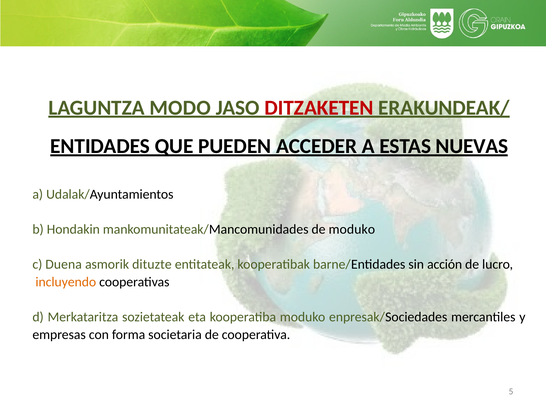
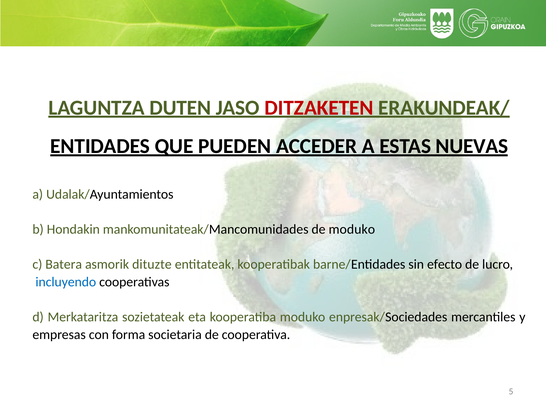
MODO: MODO -> DUTEN
Duena: Duena -> Batera
acción: acción -> efecto
incluyendo colour: orange -> blue
